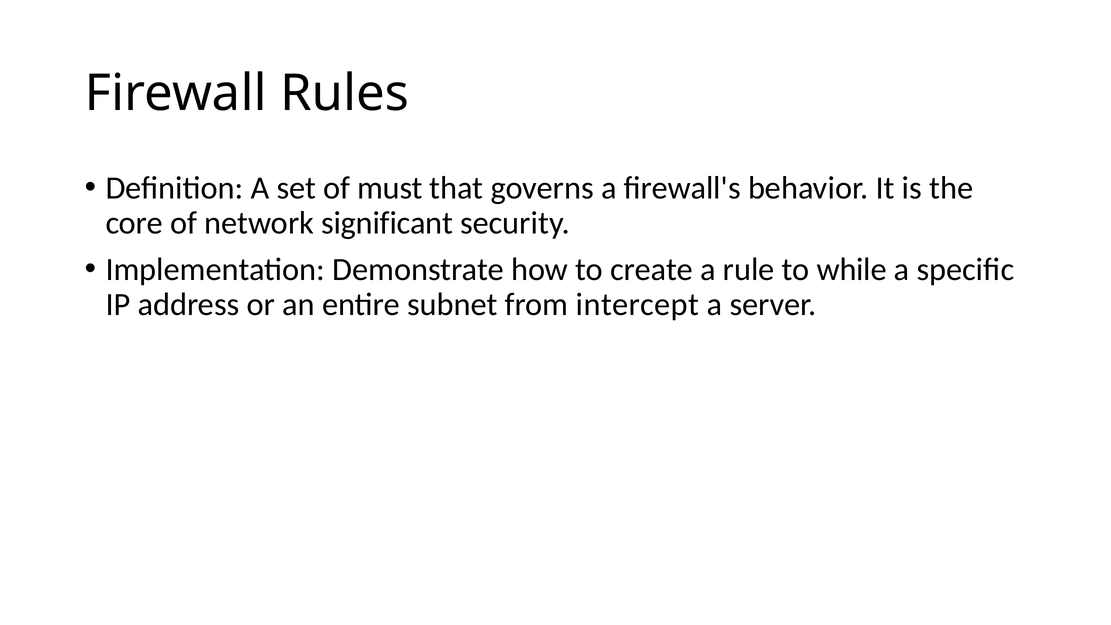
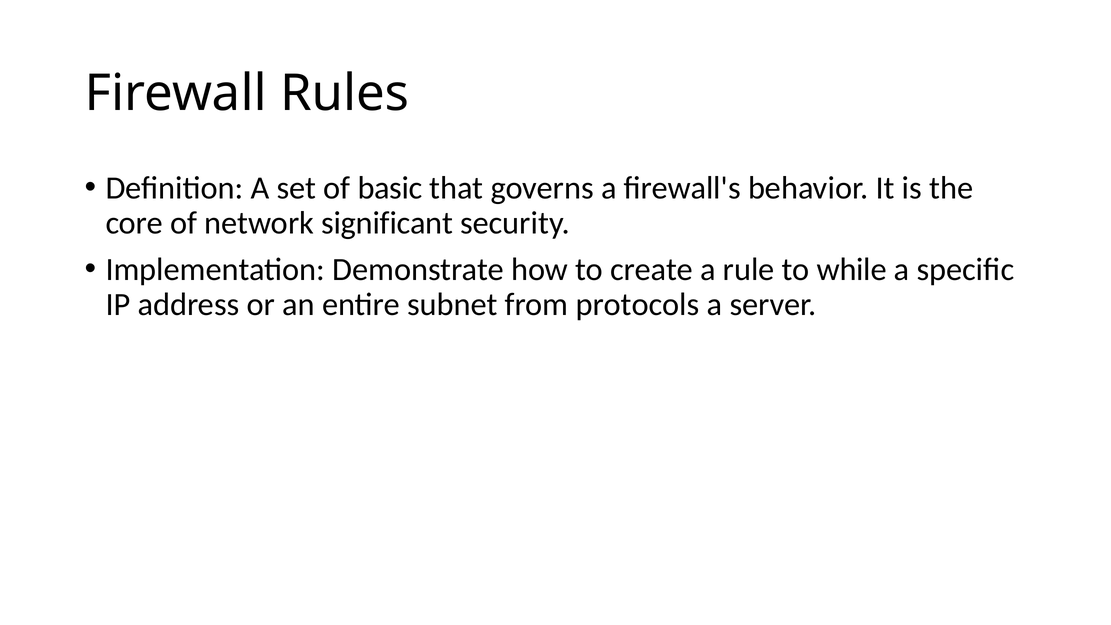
must: must -> basic
intercept: intercept -> protocols
